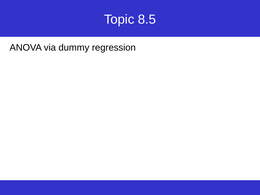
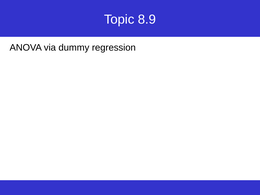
8.5: 8.5 -> 8.9
